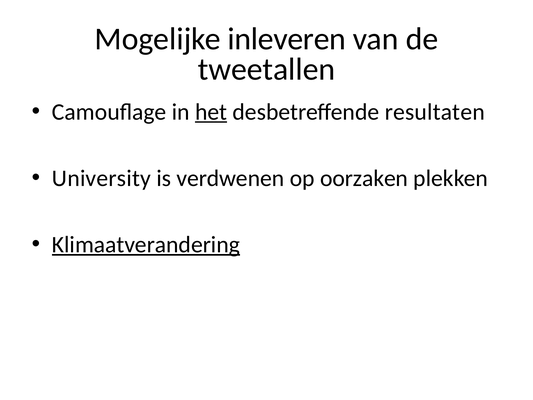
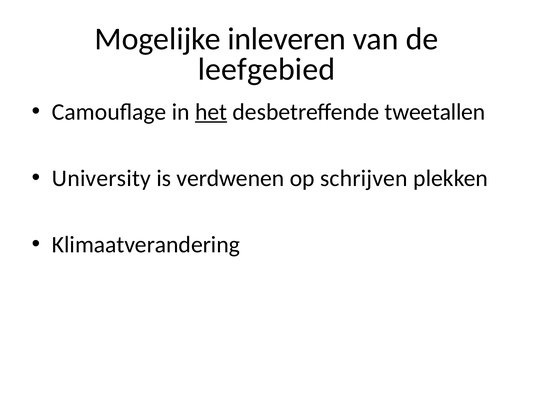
tweetallen: tweetallen -> leefgebied
resultaten: resultaten -> tweetallen
oorzaken: oorzaken -> schrijven
Klimaatverandering underline: present -> none
